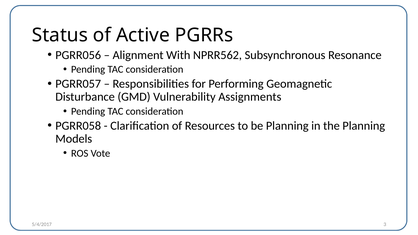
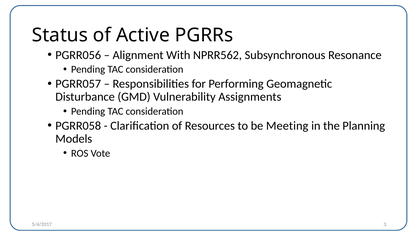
be Planning: Planning -> Meeting
